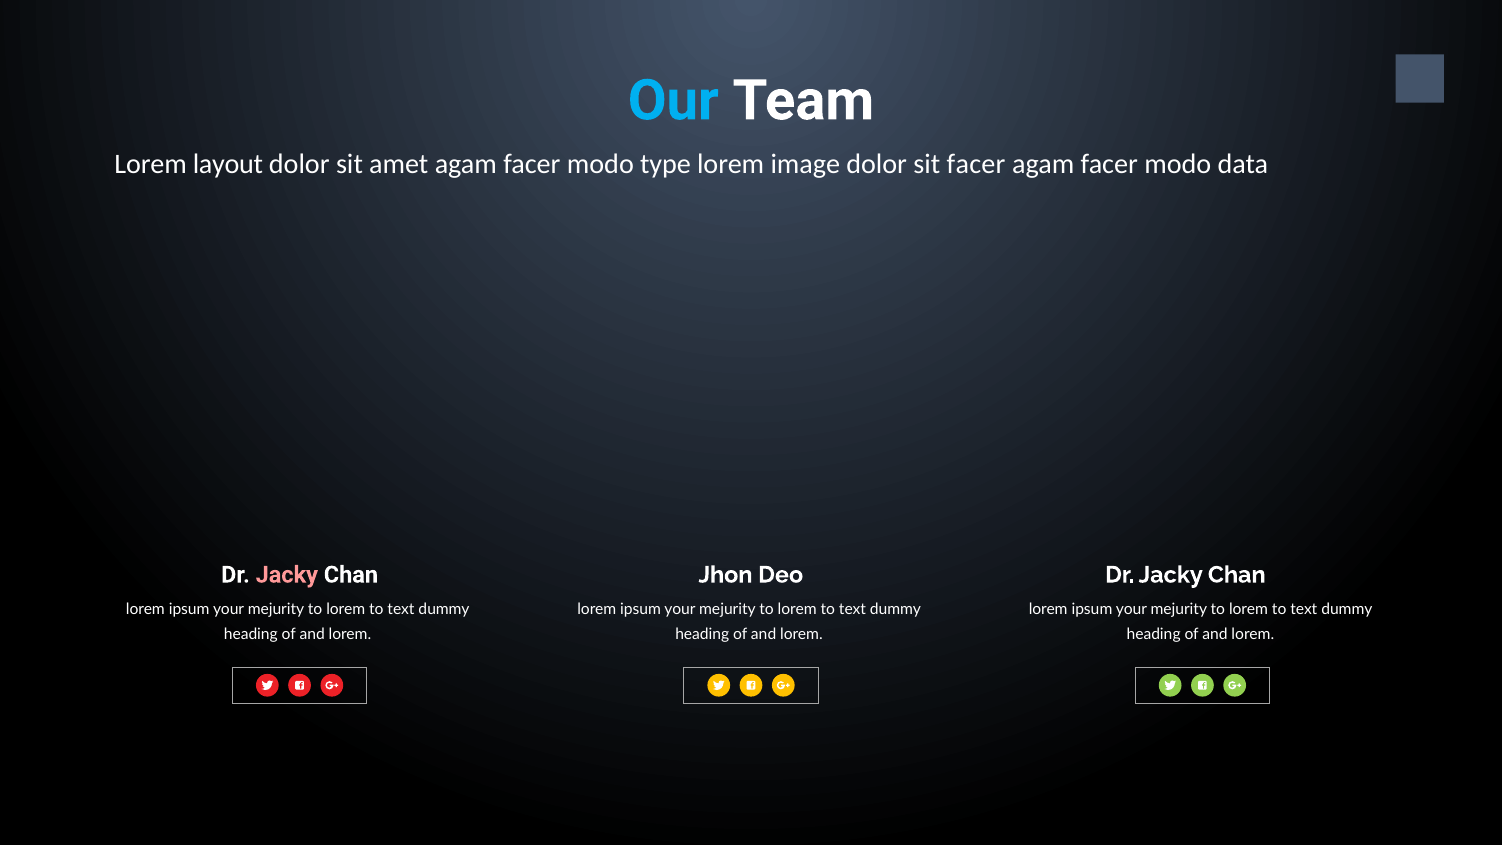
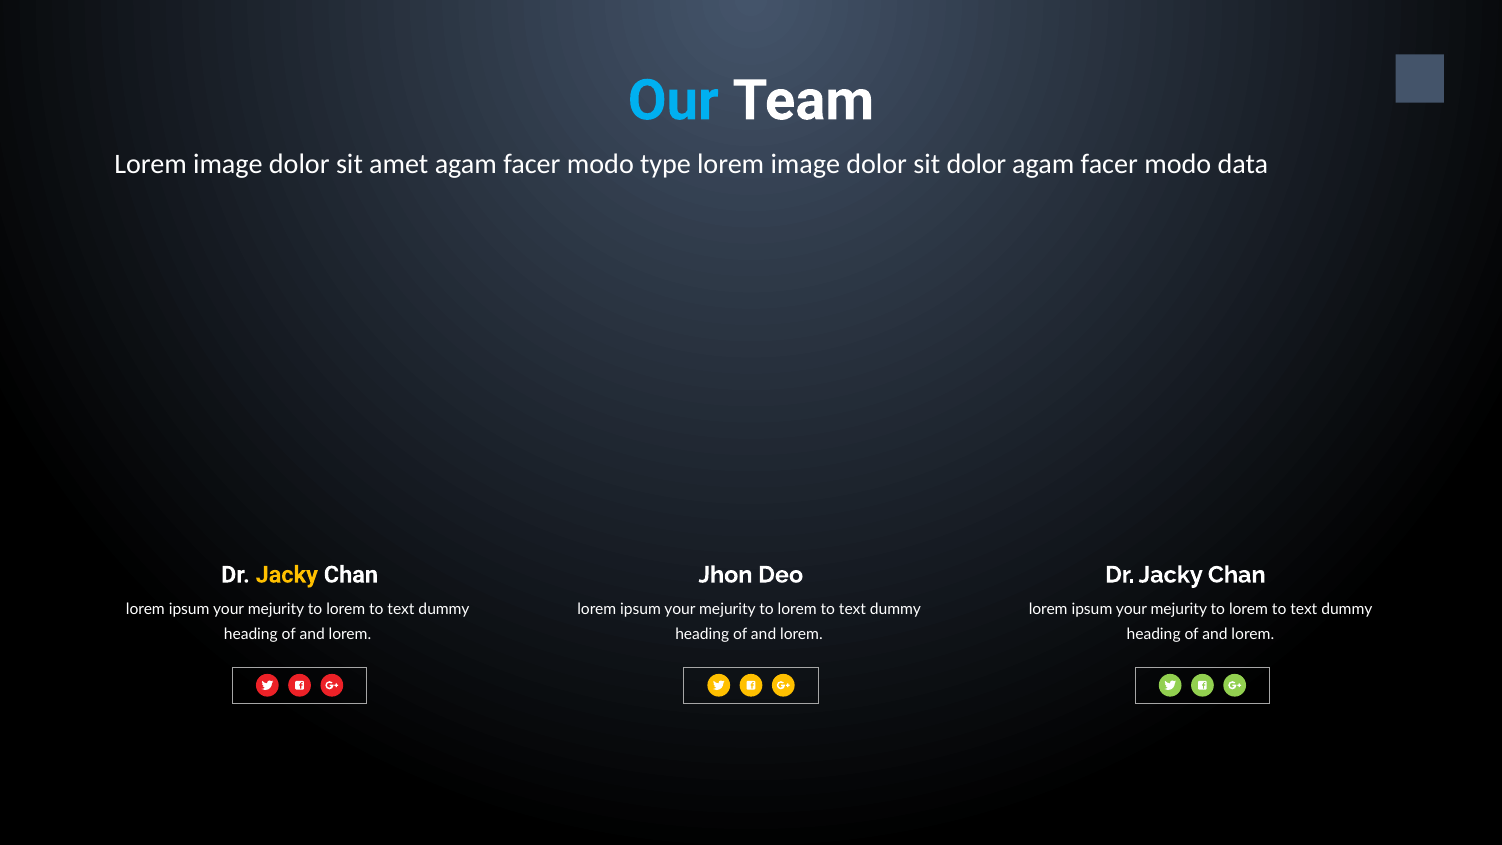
layout at (228, 164): layout -> image
sit facer: facer -> dolor
Jacky at (287, 575) colour: pink -> yellow
